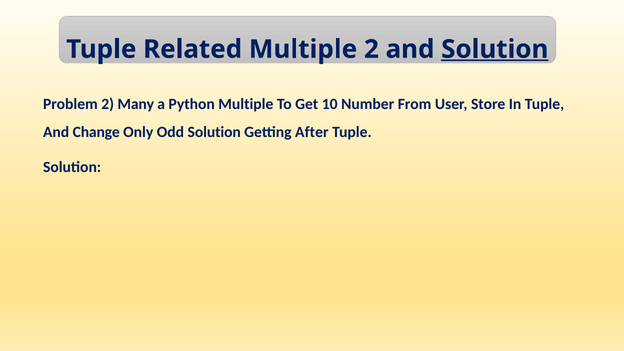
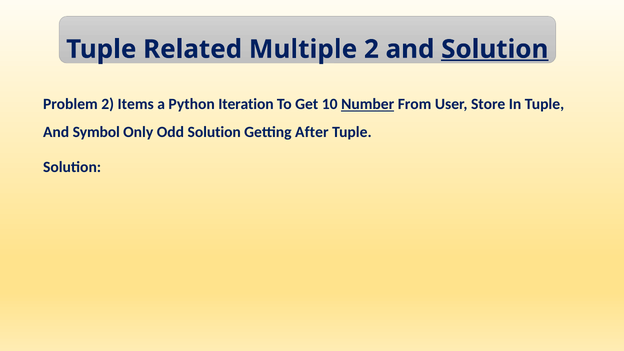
Many: Many -> Items
Python Multiple: Multiple -> Iteration
Number underline: none -> present
Change: Change -> Symbol
